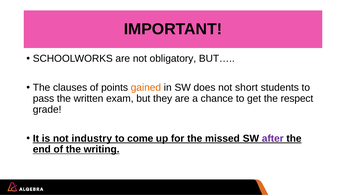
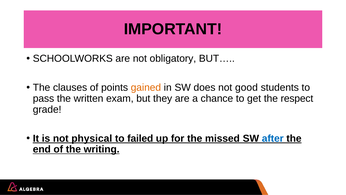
short: short -> good
industry: industry -> physical
come: come -> failed
after colour: purple -> blue
